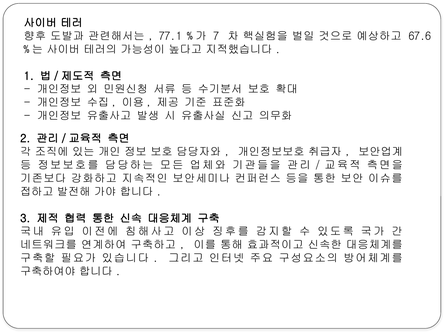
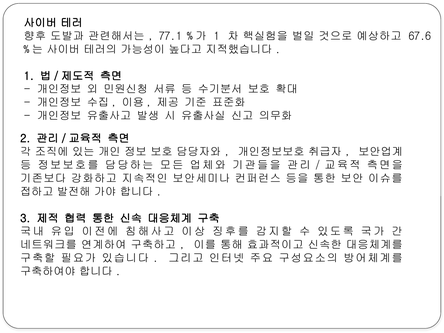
7 at (216, 36): 7 -> 1
